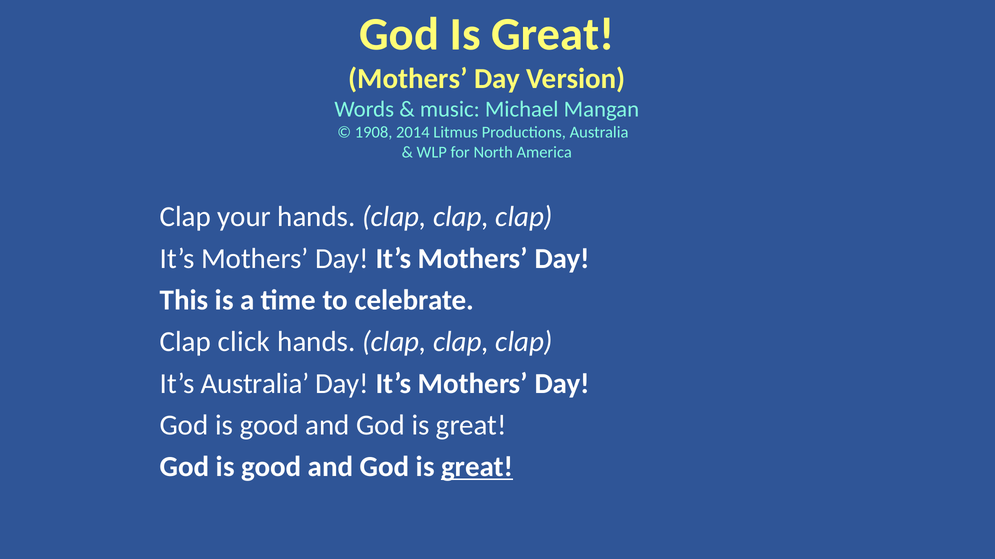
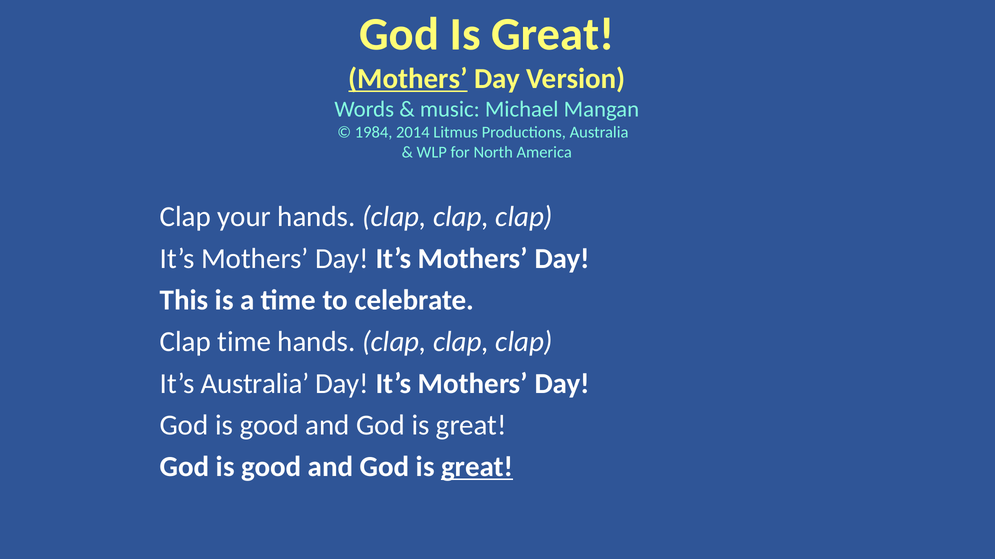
Mothers at (408, 79) underline: none -> present
1908: 1908 -> 1984
Clap click: click -> time
